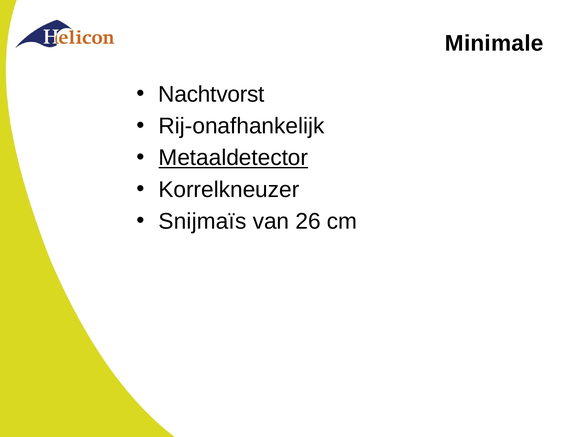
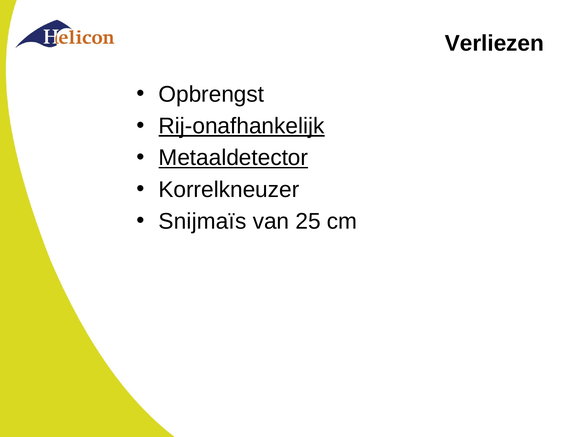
Minimale: Minimale -> Verliezen
Nachtvorst: Nachtvorst -> Opbrengst
Rij-onafhankelijk underline: none -> present
26: 26 -> 25
